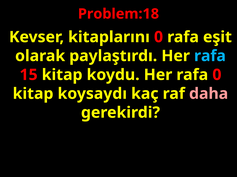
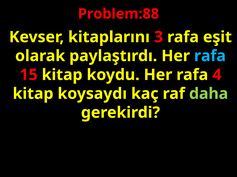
Problem:18: Problem:18 -> Problem:88
kitaplarını 0: 0 -> 3
rafa 0: 0 -> 4
daha colour: pink -> light green
